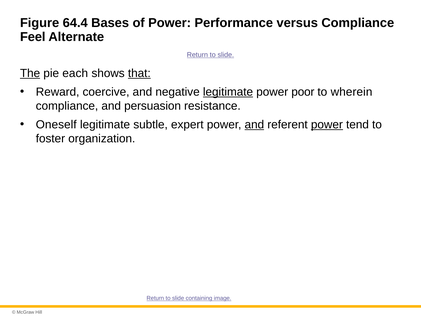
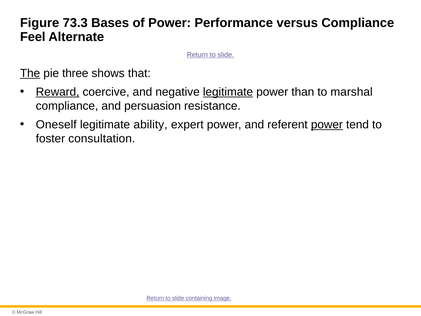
64.4: 64.4 -> 73.3
each: each -> three
that underline: present -> none
Reward underline: none -> present
poor: poor -> than
wherein: wherein -> marshal
subtle: subtle -> ability
and at (254, 125) underline: present -> none
organization: organization -> consultation
